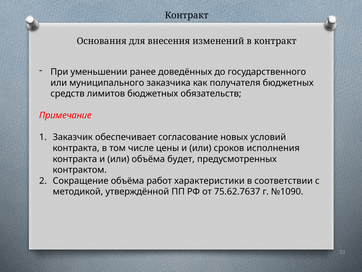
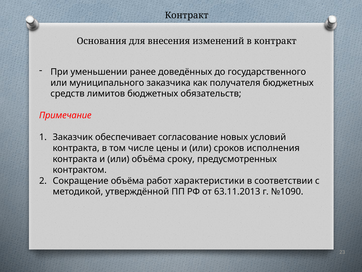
будет: будет -> сроку
75.62.7637: 75.62.7637 -> 63.11.2013
